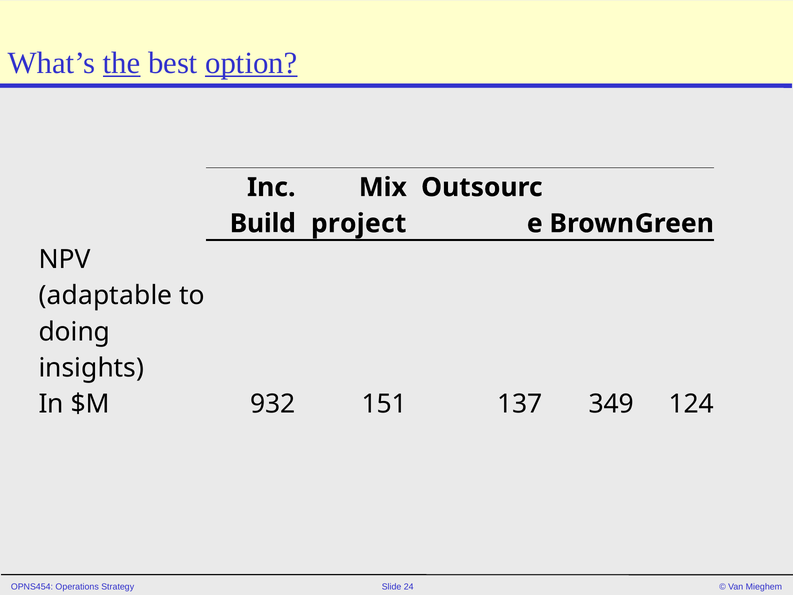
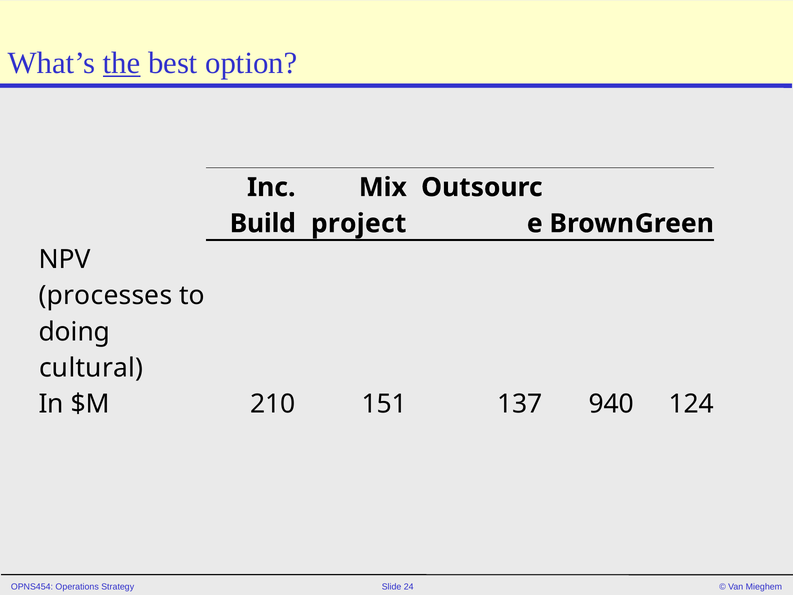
option underline: present -> none
adaptable: adaptable -> processes
insights: insights -> cultural
932: 932 -> 210
349: 349 -> 940
